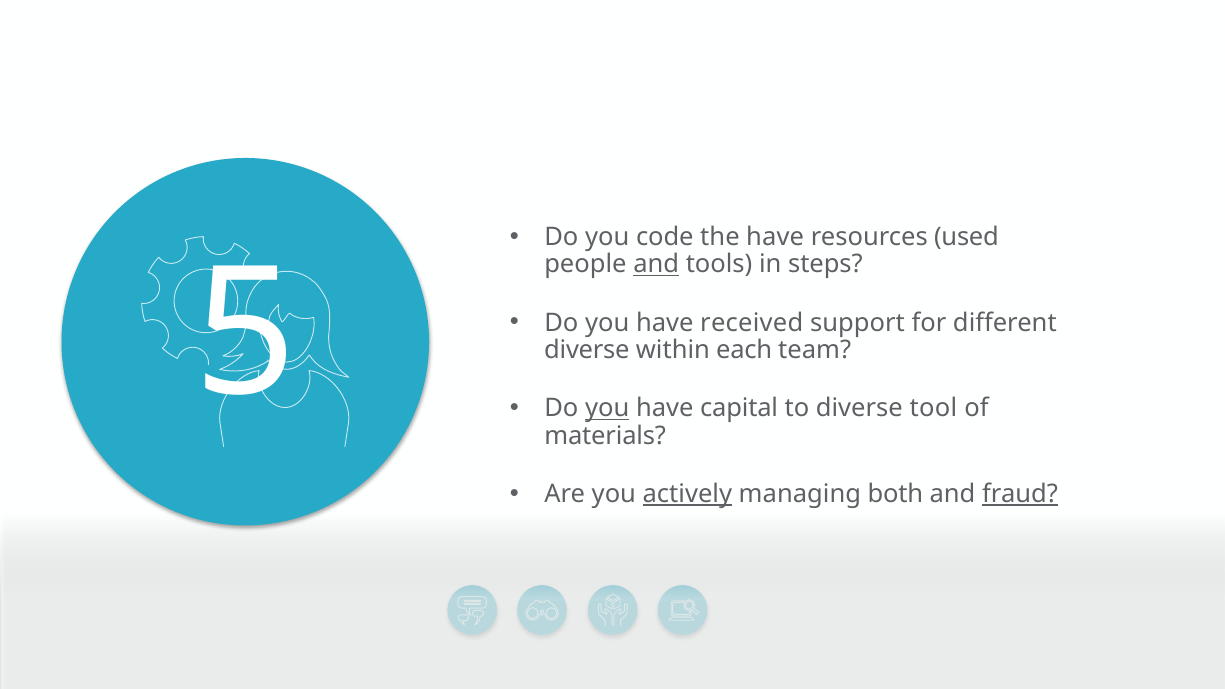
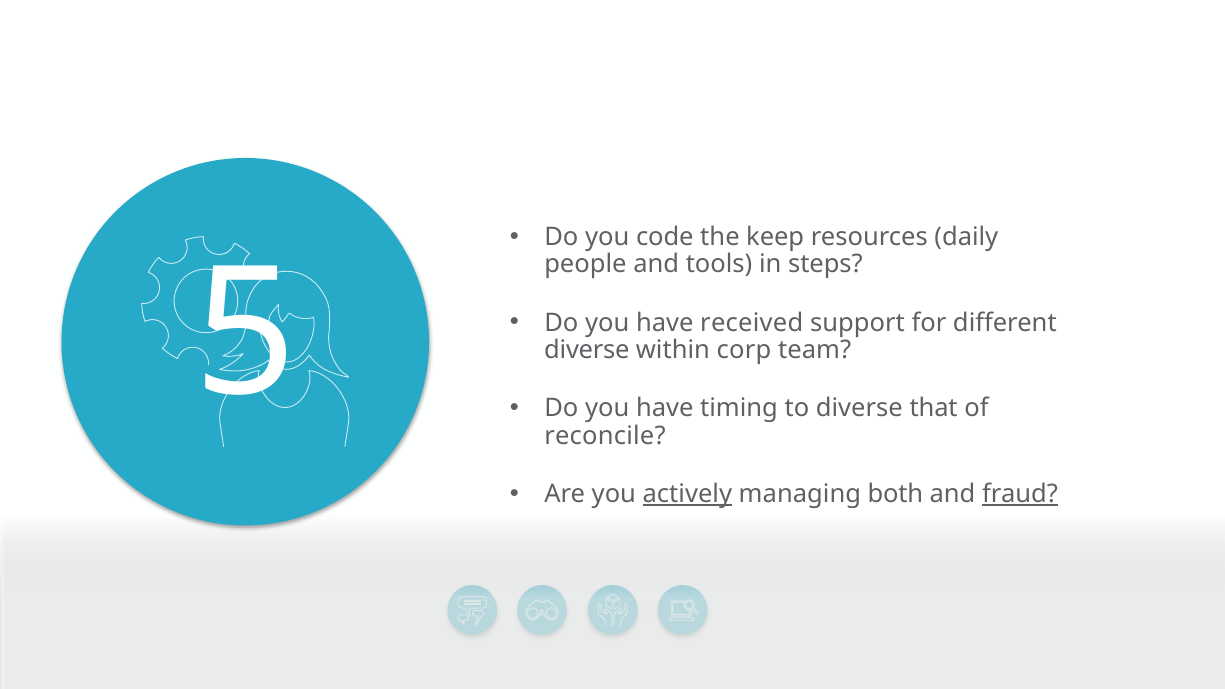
the have: have -> keep
used: used -> daily
and at (656, 264) underline: present -> none
each: each -> corp
you at (607, 408) underline: present -> none
capital: capital -> timing
tool: tool -> that
materials: materials -> reconcile
